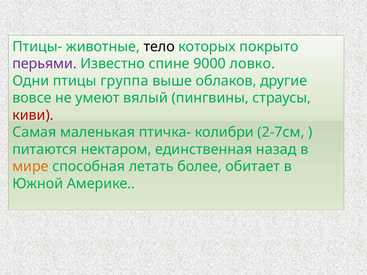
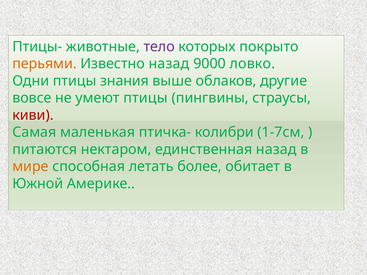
тело colour: black -> purple
перьями colour: purple -> orange
Известно спине: спине -> назад
группа: группа -> знания
умеют вялый: вялый -> птицы
2-7см: 2-7см -> 1-7см
